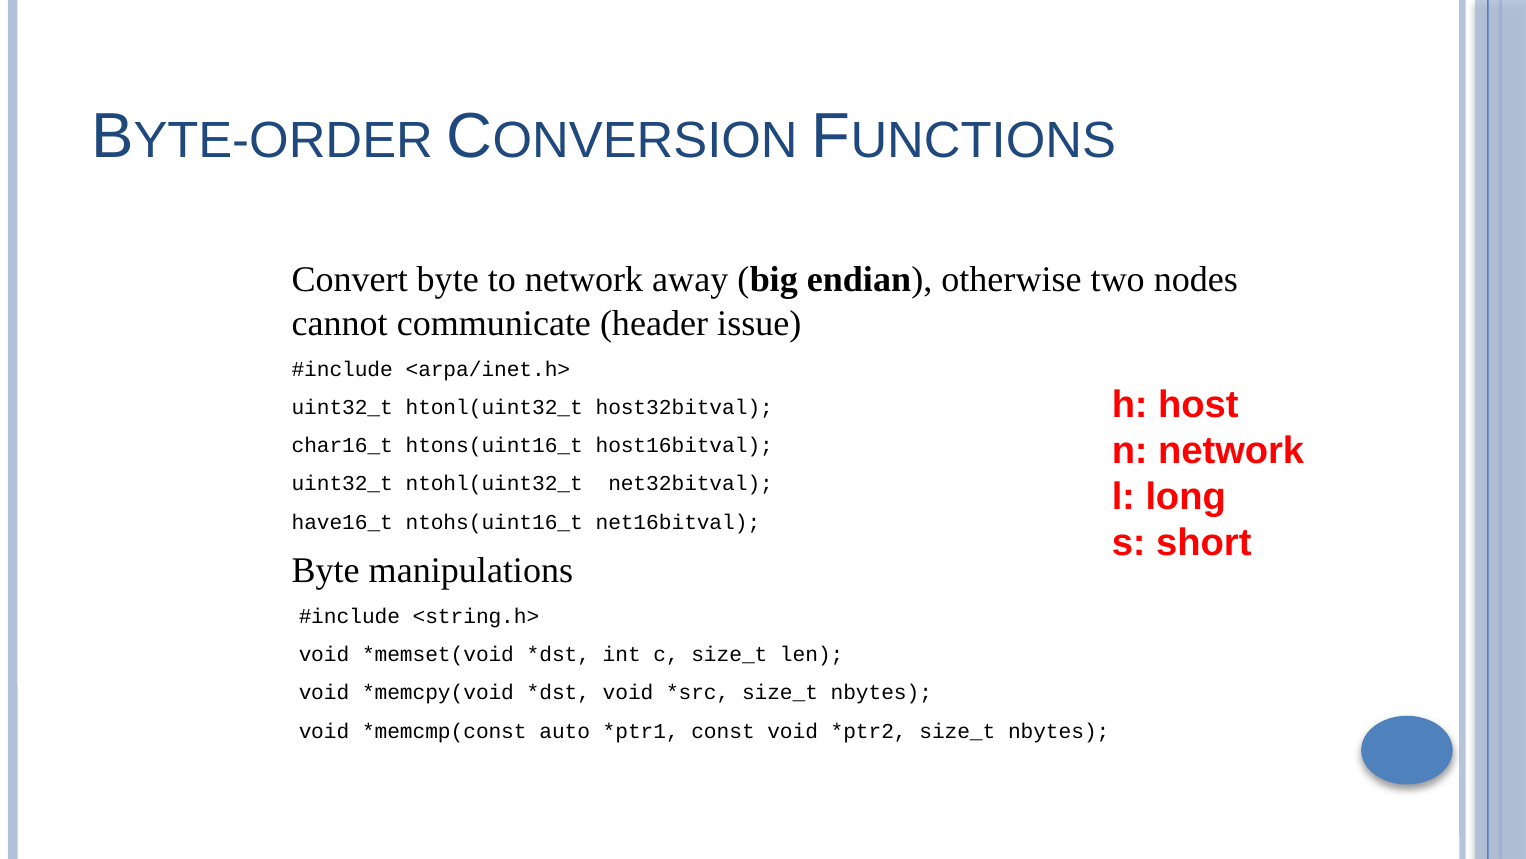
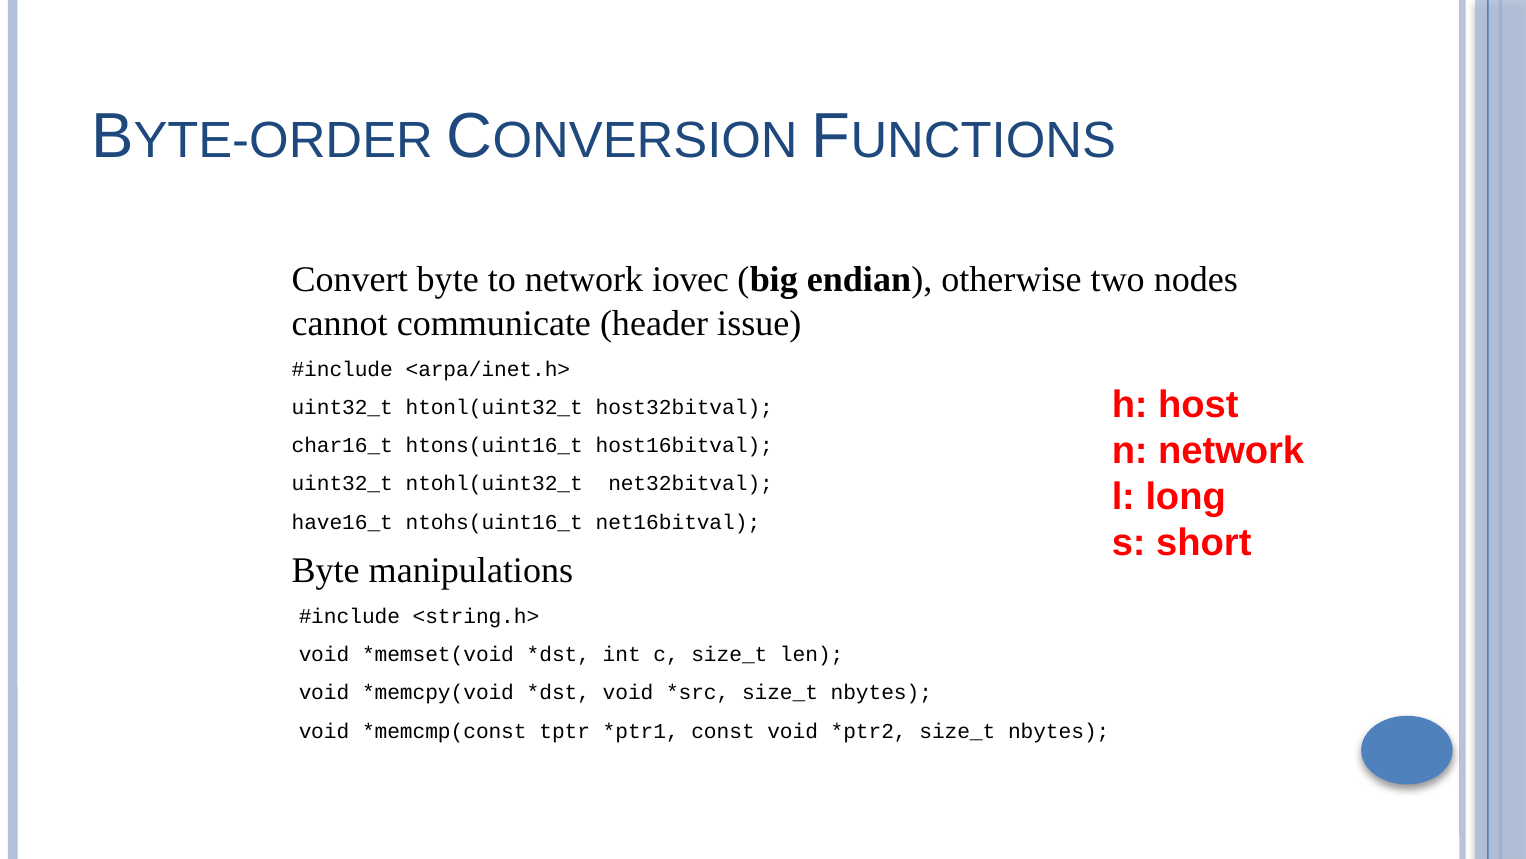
away: away -> iovec
auto: auto -> tptr
